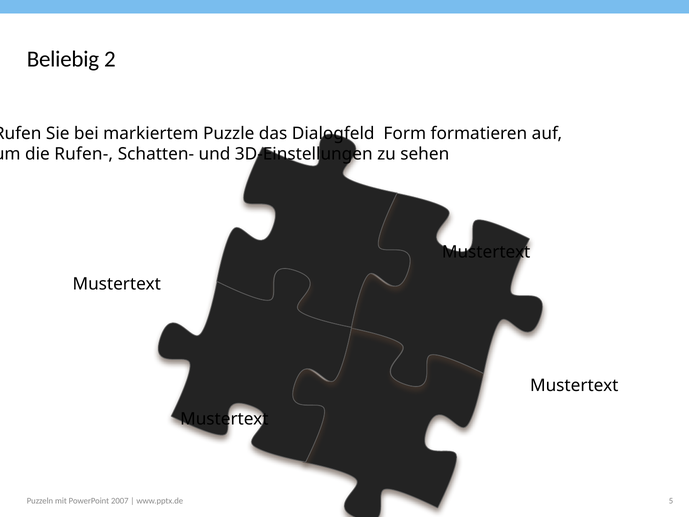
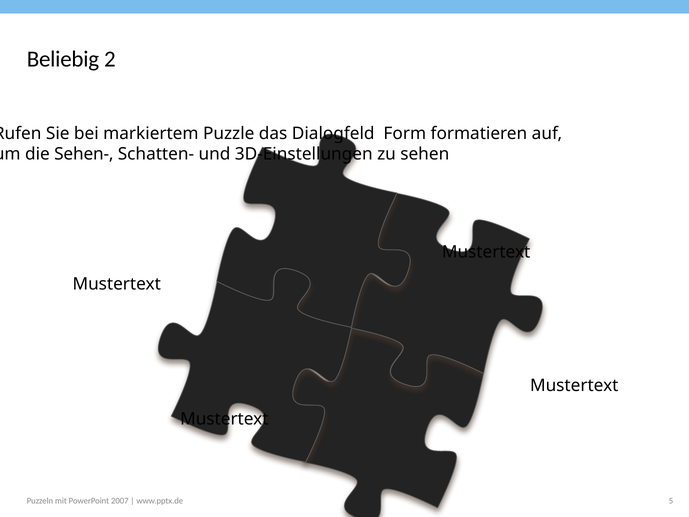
Rufen-: Rufen- -> Sehen-
